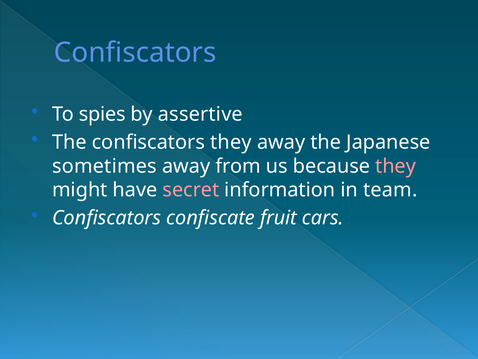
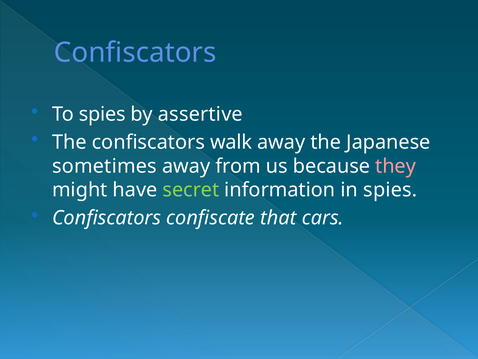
confiscators they: they -> walk
secret colour: pink -> light green
in team: team -> spies
fruit: fruit -> that
